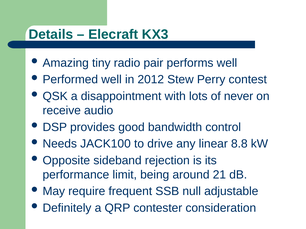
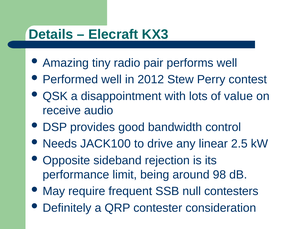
never: never -> value
8.8: 8.8 -> 2.5
21: 21 -> 98
adjustable: adjustable -> contesters
